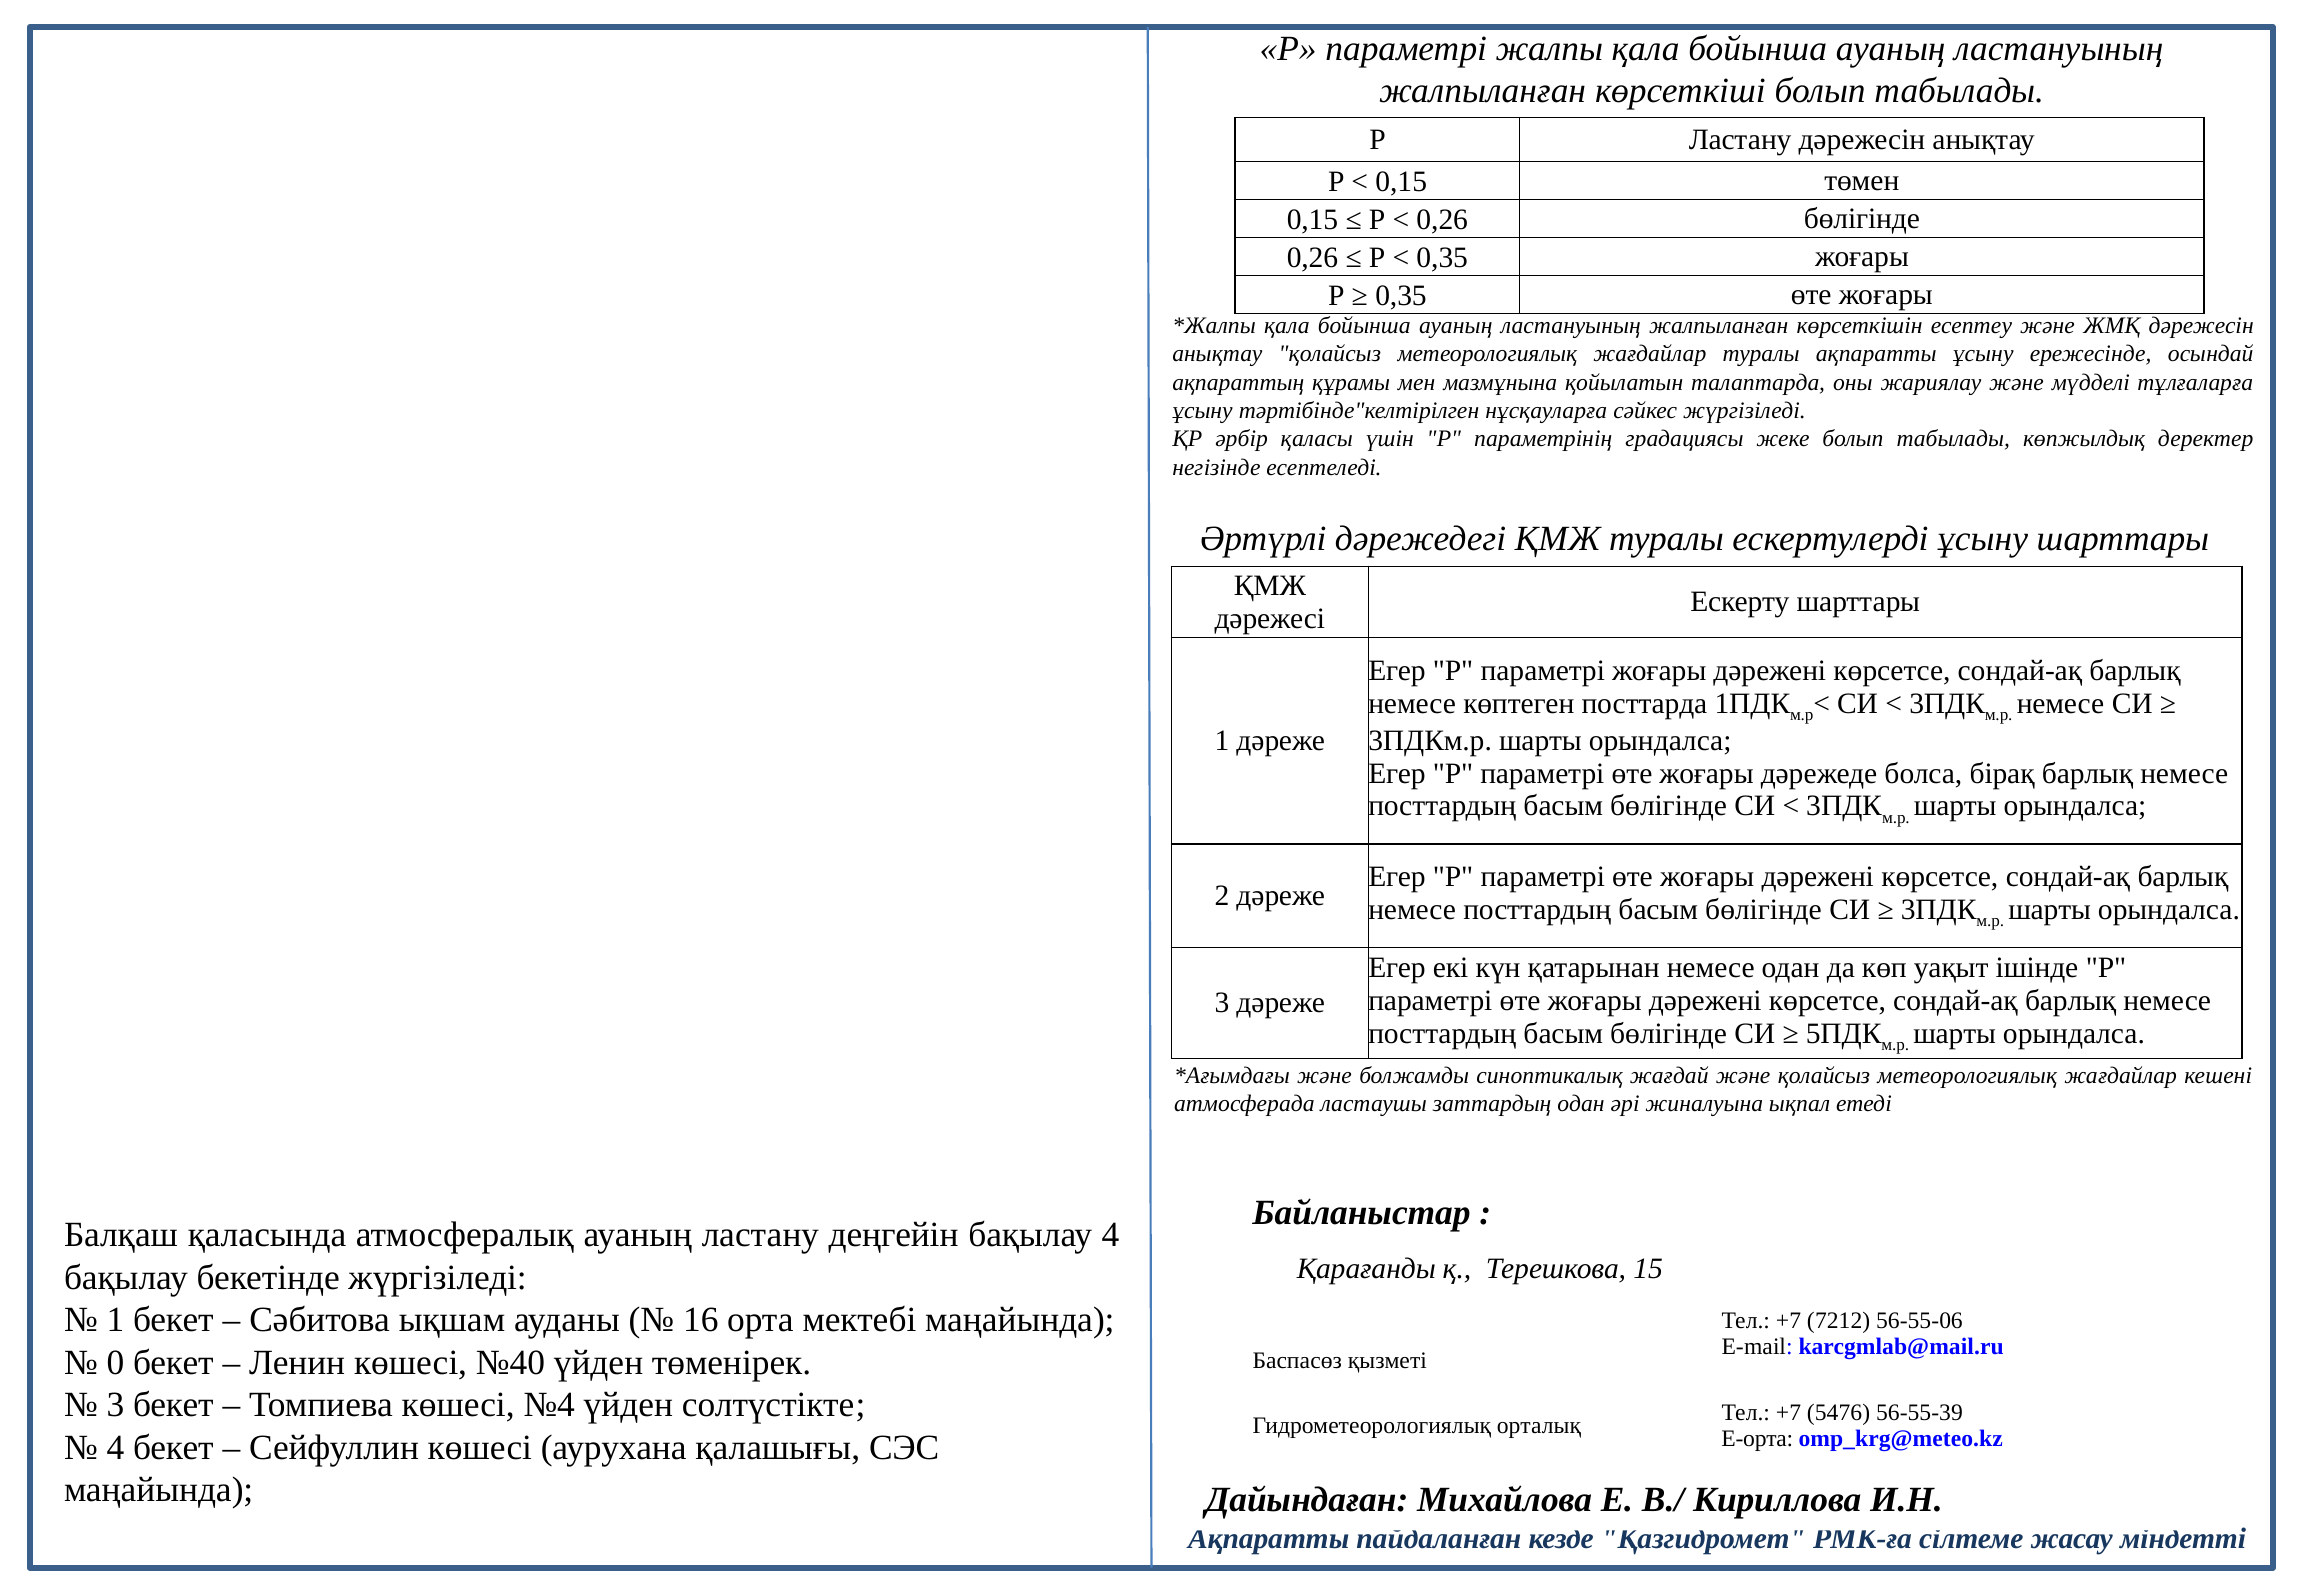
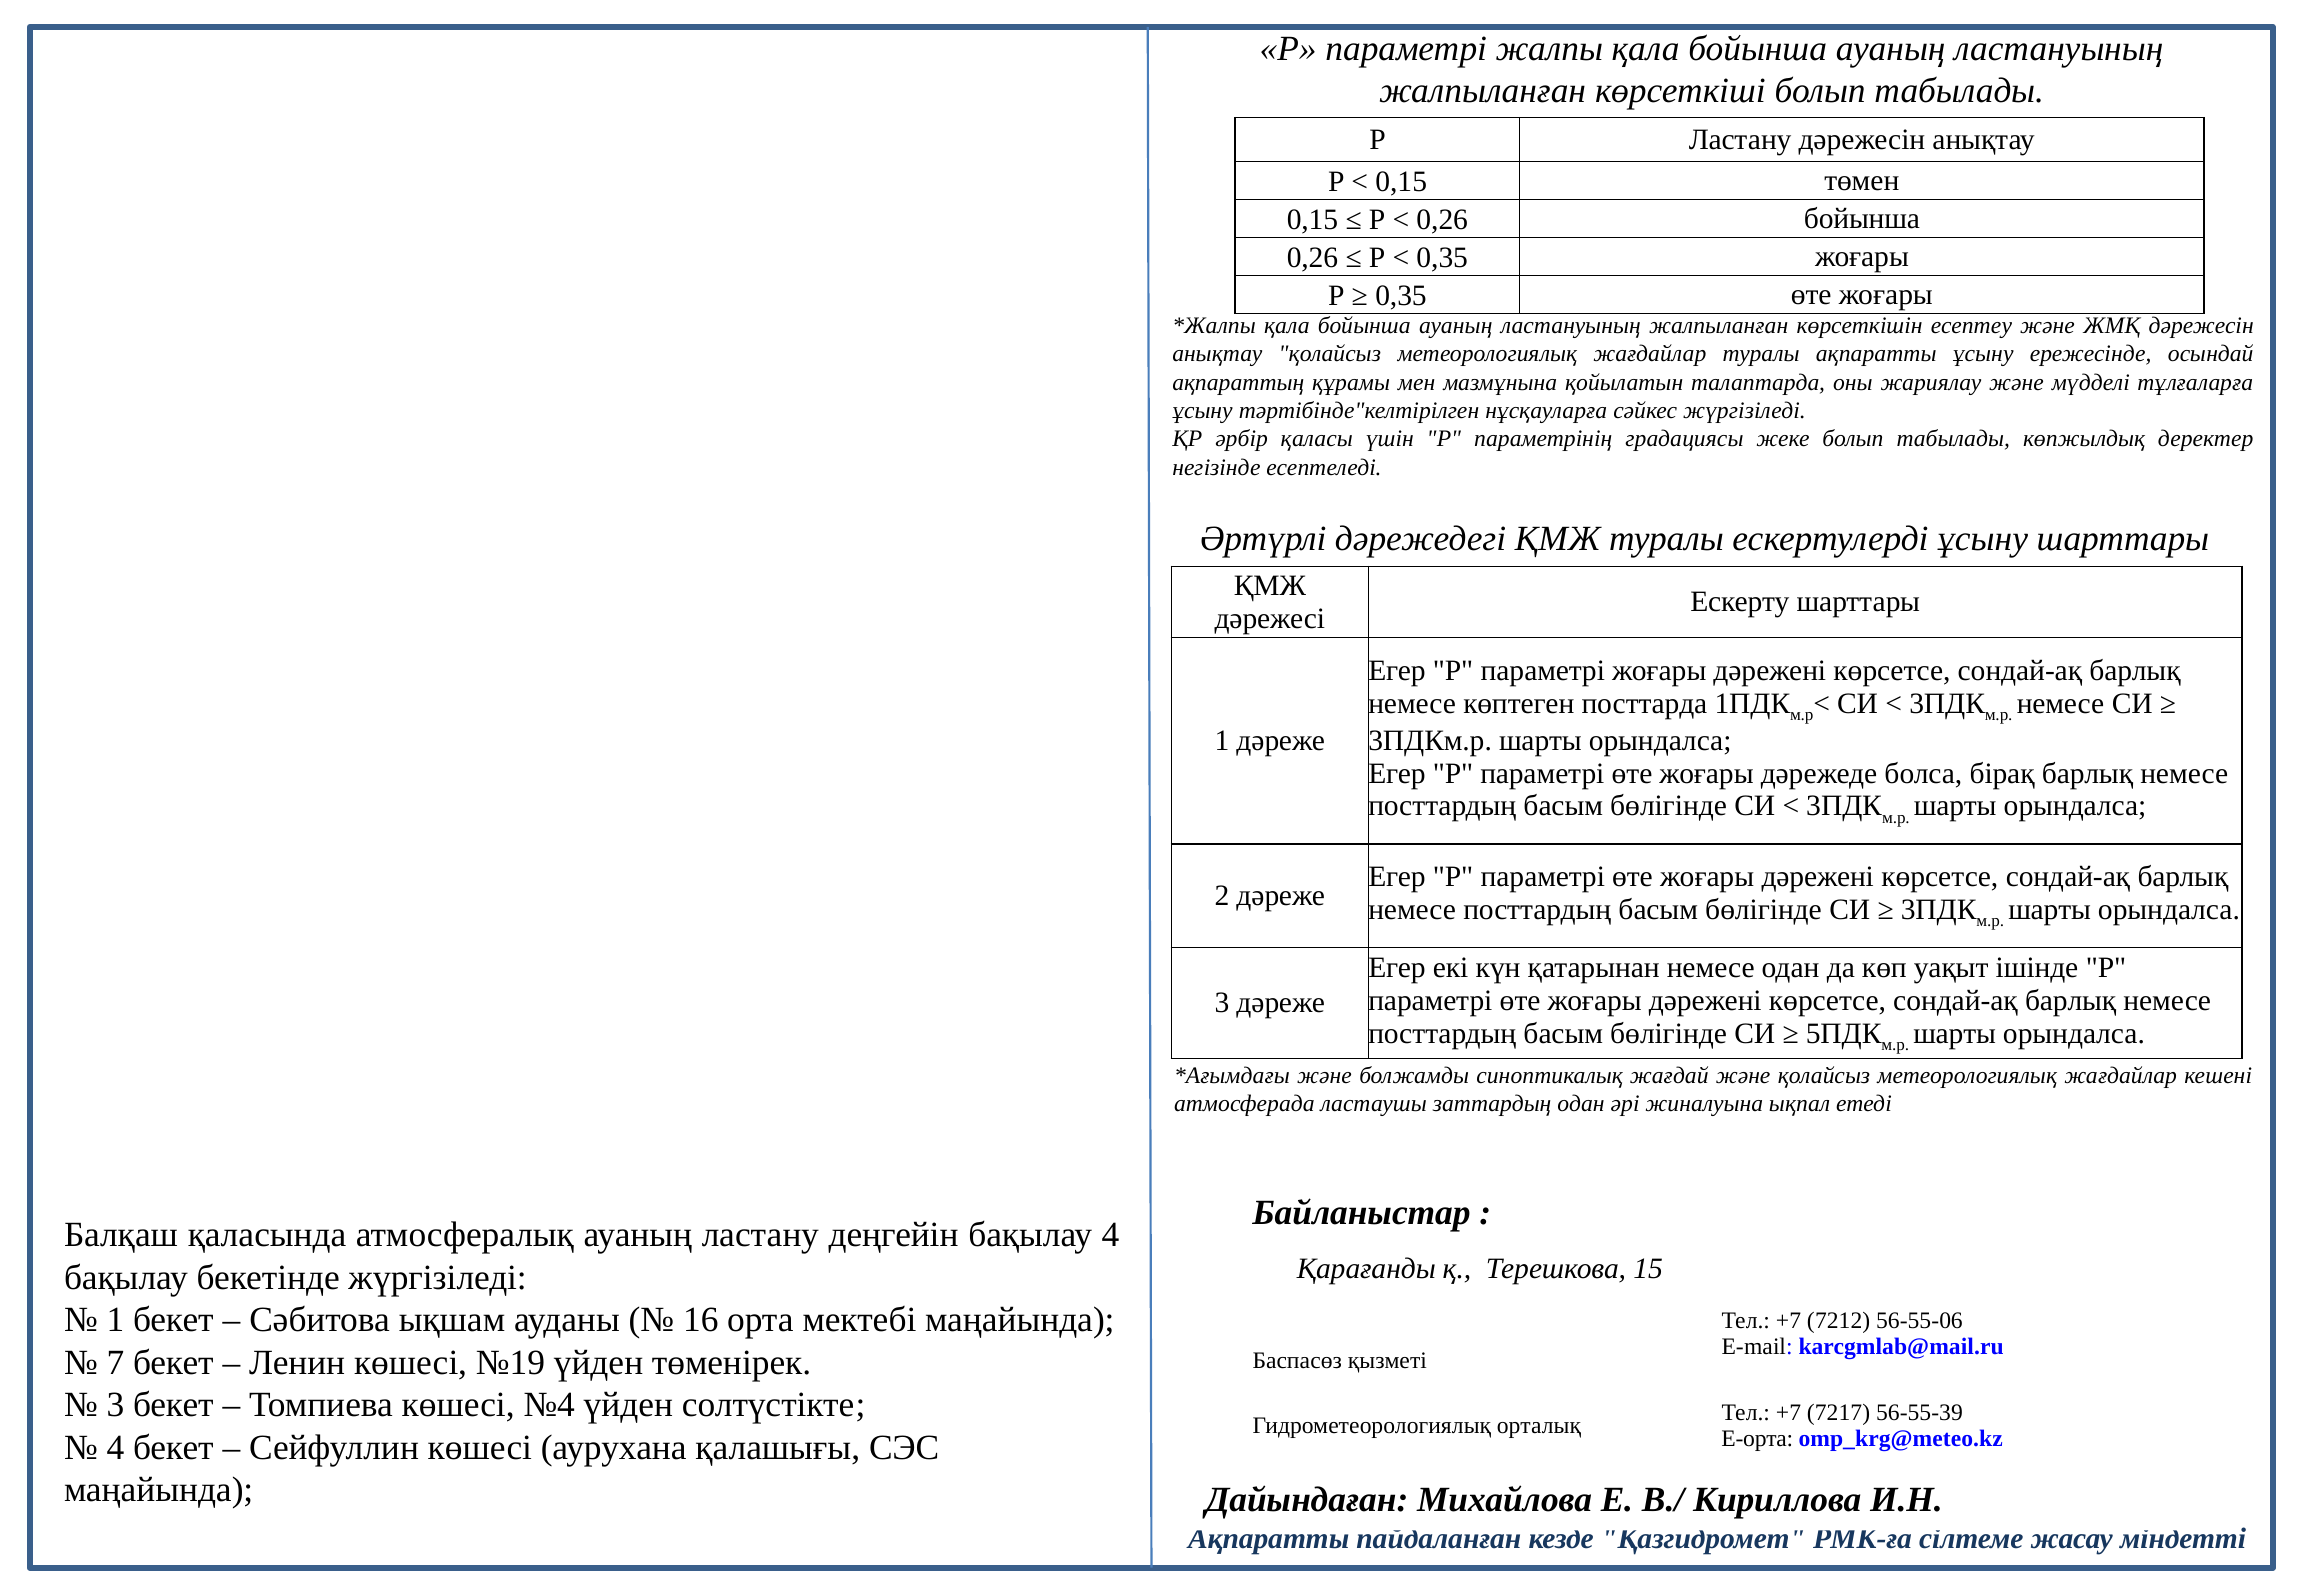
0,26 бөлігінде: бөлігінде -> бойынша
0: 0 -> 7
№40: №40 -> №19
5476: 5476 -> 7217
